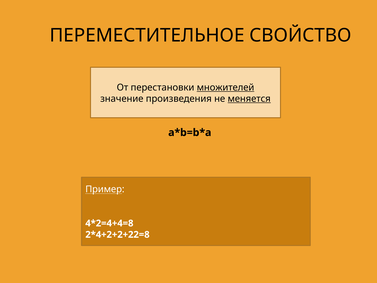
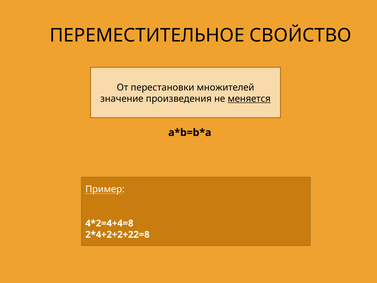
множителей underline: present -> none
